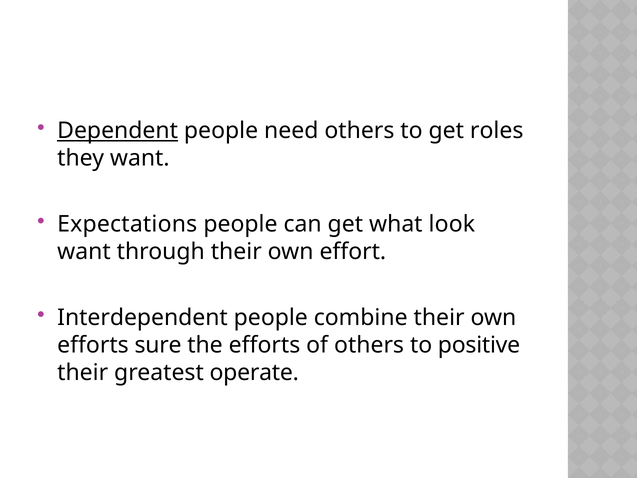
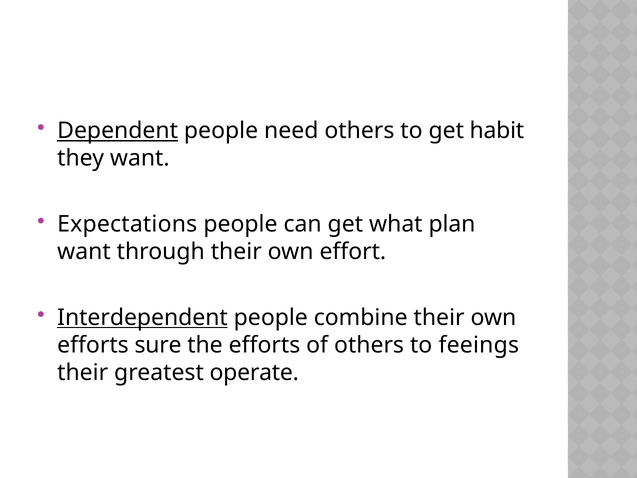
roles: roles -> habit
look: look -> plan
Interdependent underline: none -> present
positive: positive -> feeings
